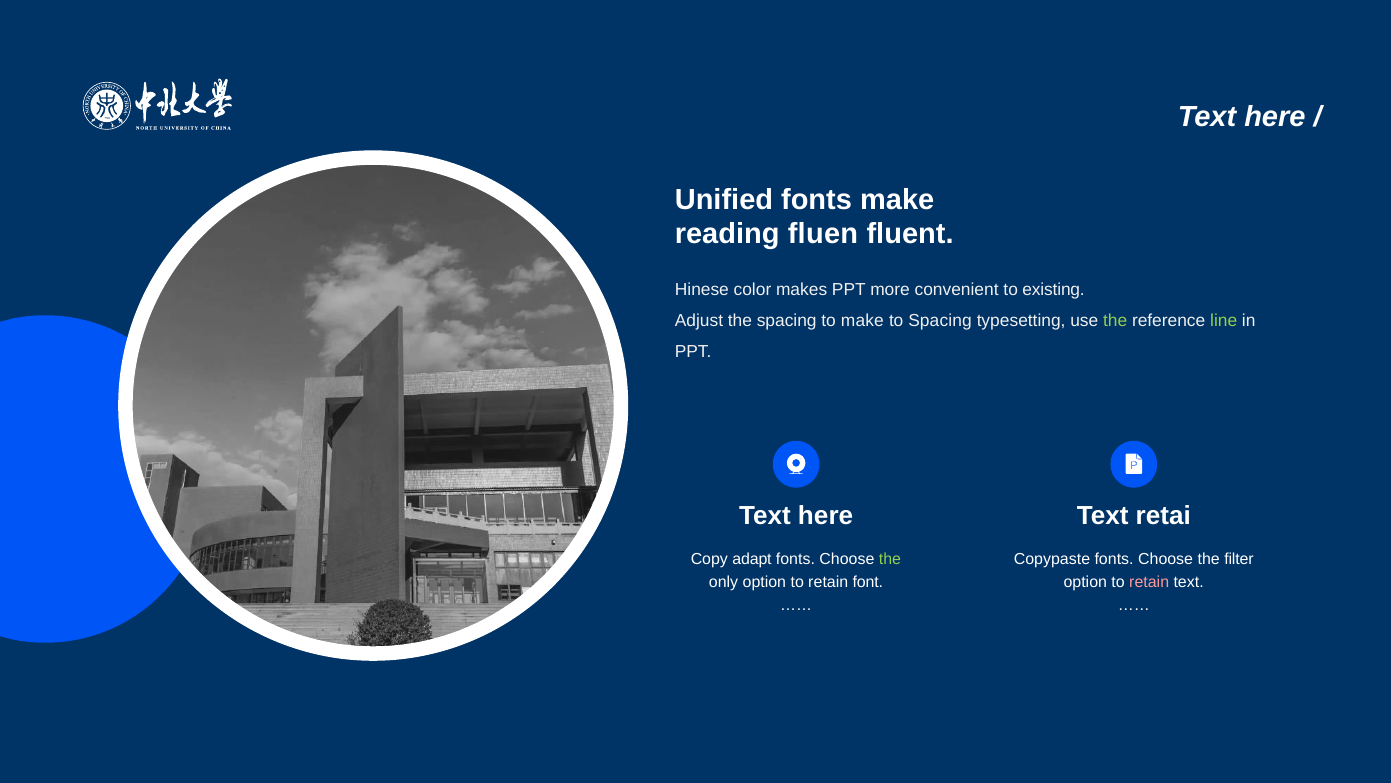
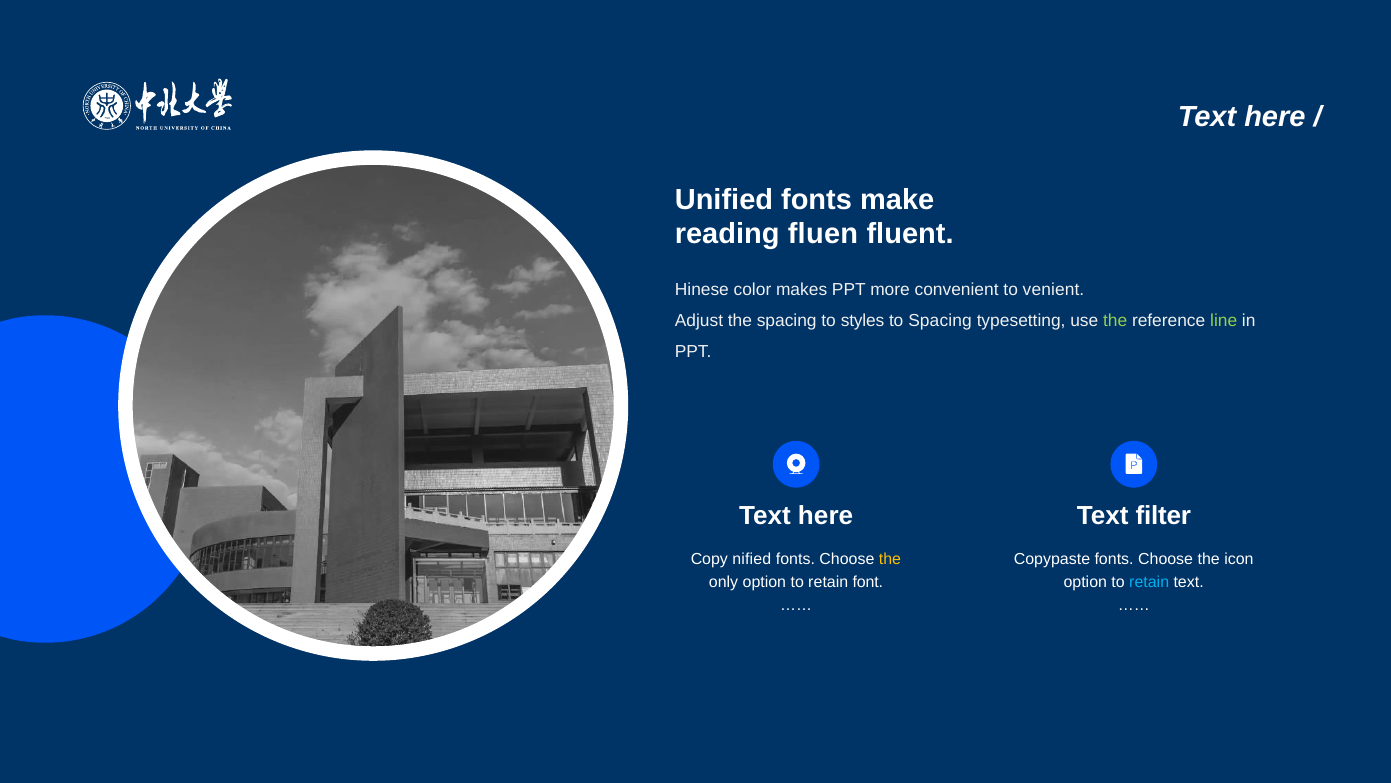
existing: existing -> venient
to make: make -> styles
retai: retai -> filter
adapt: adapt -> nified
the at (890, 559) colour: light green -> yellow
filter: filter -> icon
retain at (1149, 582) colour: pink -> light blue
